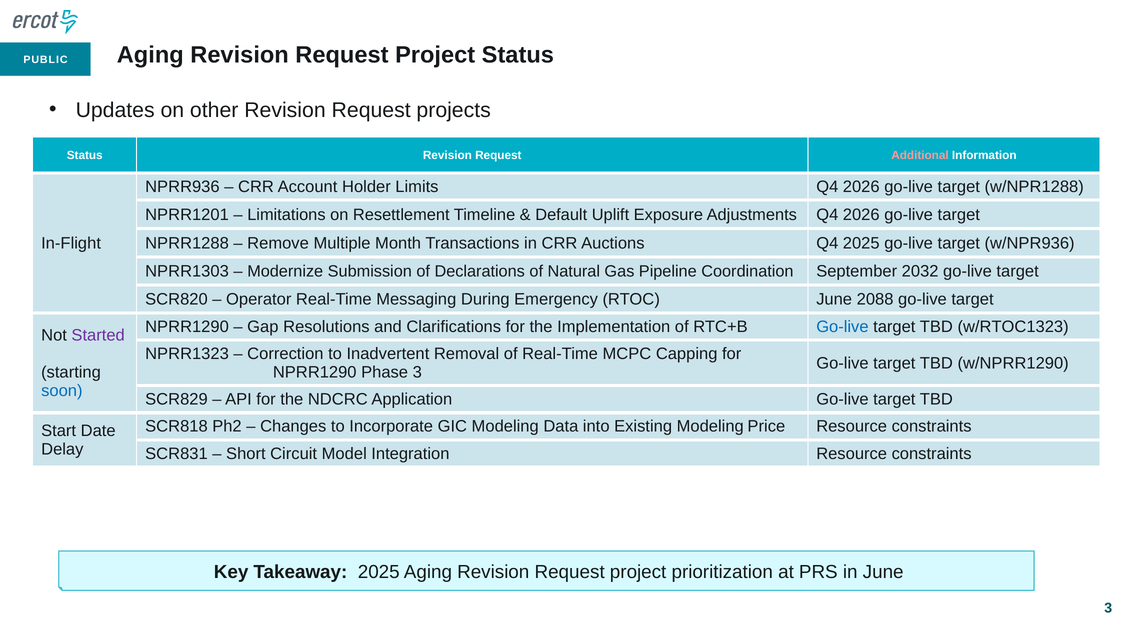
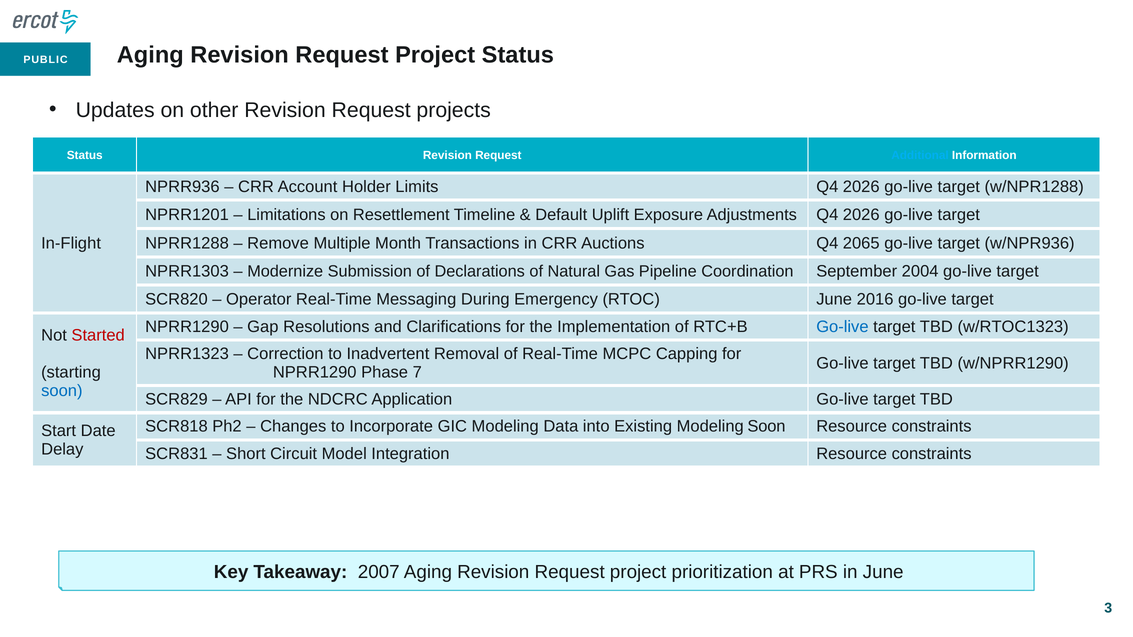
Additional colour: pink -> light blue
Q4 2025: 2025 -> 2065
2032: 2032 -> 2004
2088: 2088 -> 2016
Started colour: purple -> red
Phase 3: 3 -> 7
Modeling Price: Price -> Soon
Takeaway 2025: 2025 -> 2007
